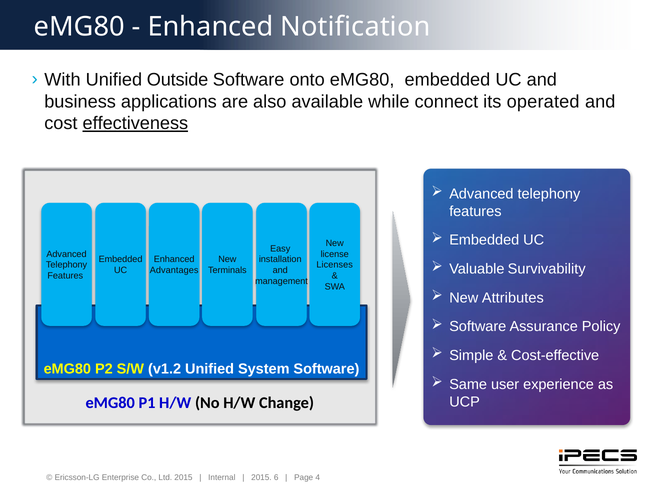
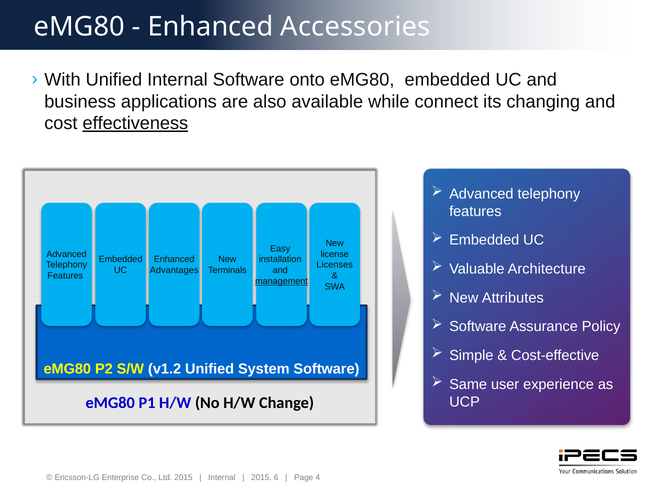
Notification: Notification -> Accessories
Unified Outside: Outside -> Internal
operated: operated -> changing
Survivability: Survivability -> Architecture
management underline: none -> present
